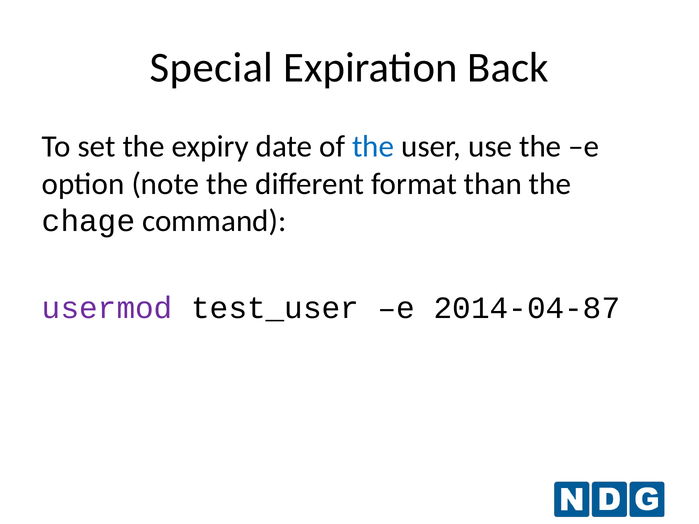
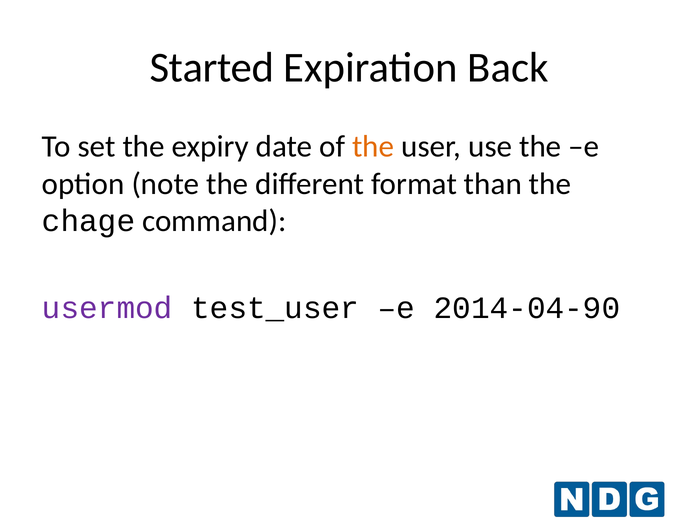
Special: Special -> Started
the at (373, 147) colour: blue -> orange
2014-04-87: 2014-04-87 -> 2014-04-90
